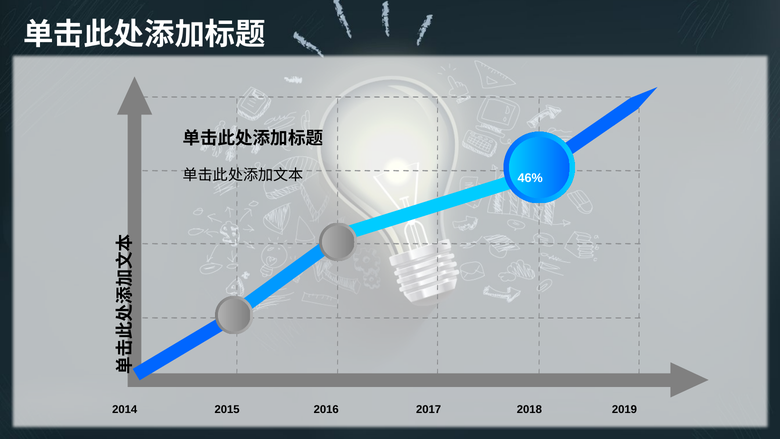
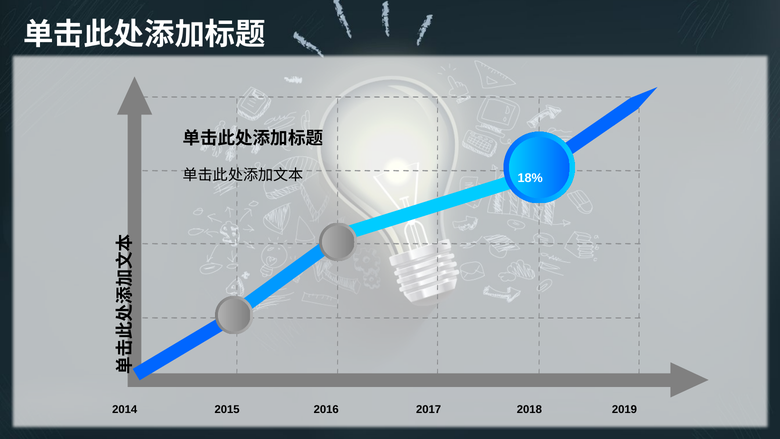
46%: 46% -> 18%
